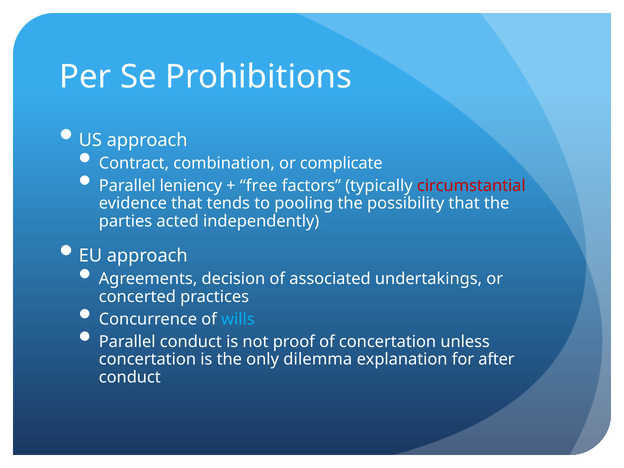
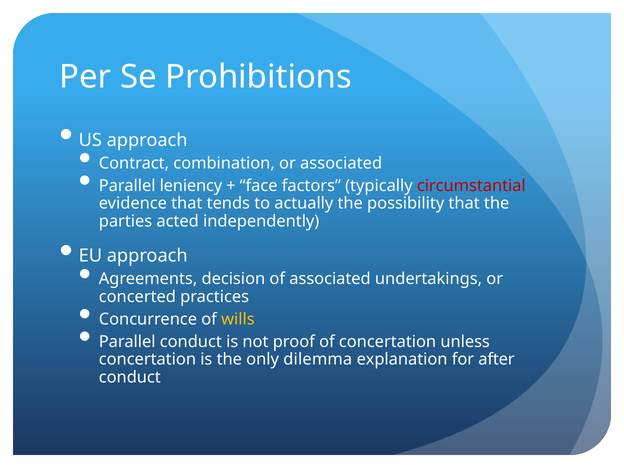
or complicate: complicate -> associated
free: free -> face
pooling: pooling -> actually
wills colour: light blue -> yellow
